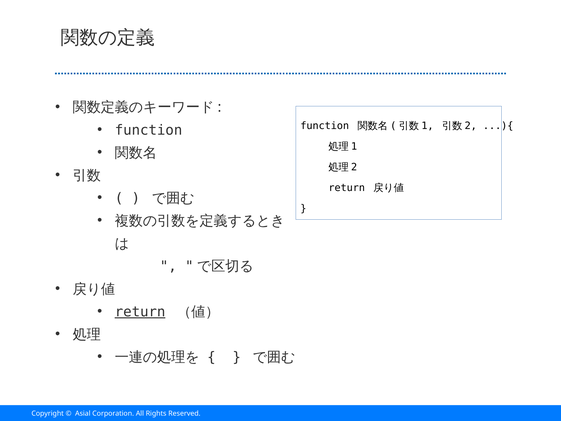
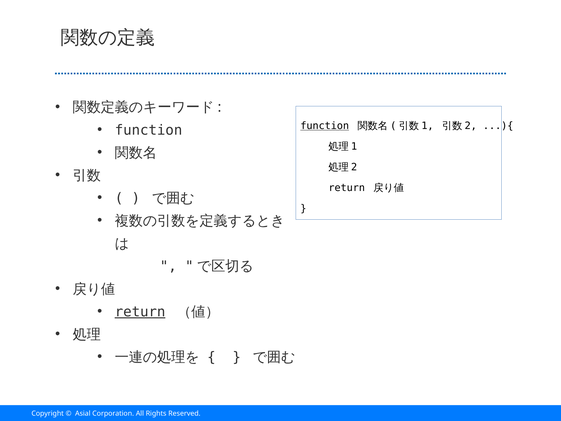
function at (325, 126) underline: none -> present
